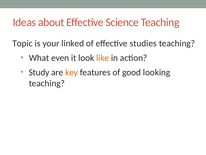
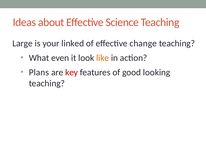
Topic: Topic -> Large
studies: studies -> change
Study: Study -> Plans
key colour: orange -> red
